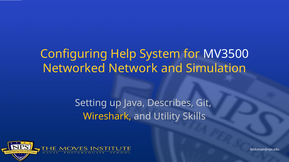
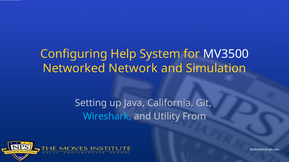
Describes: Describes -> California
Wireshark colour: yellow -> light blue
Skills: Skills -> From
